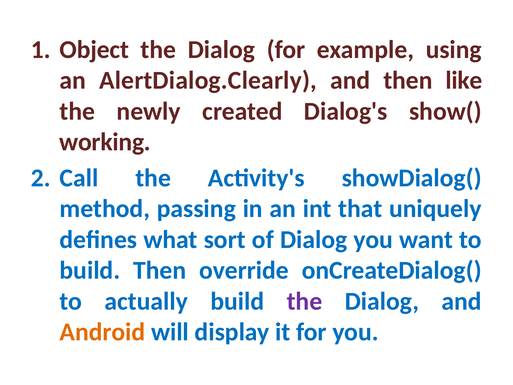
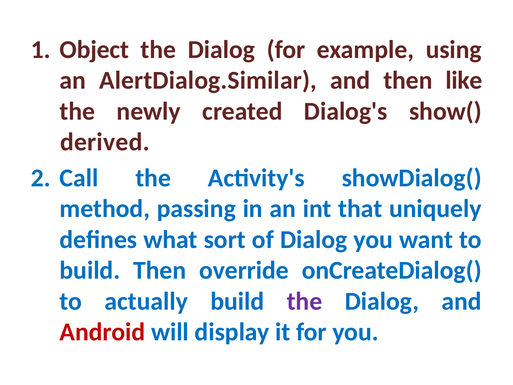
AlertDialog.Clearly: AlertDialog.Clearly -> AlertDialog.Similar
working: working -> derived
Android colour: orange -> red
